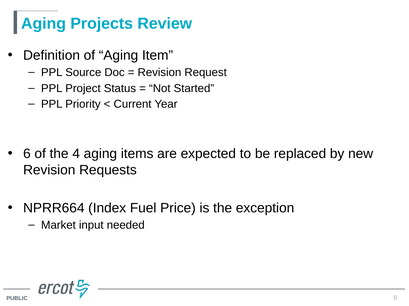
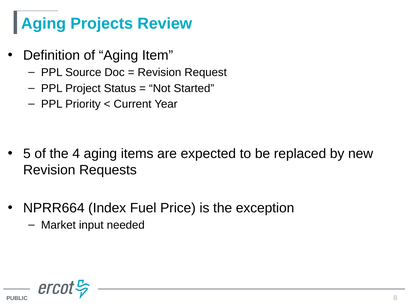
6: 6 -> 5
